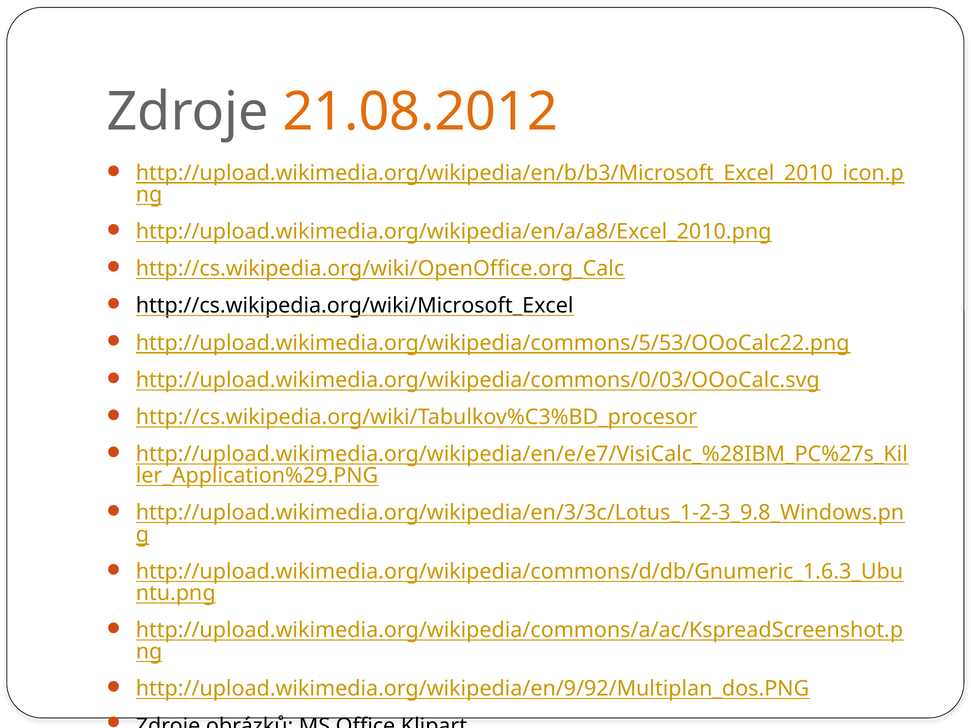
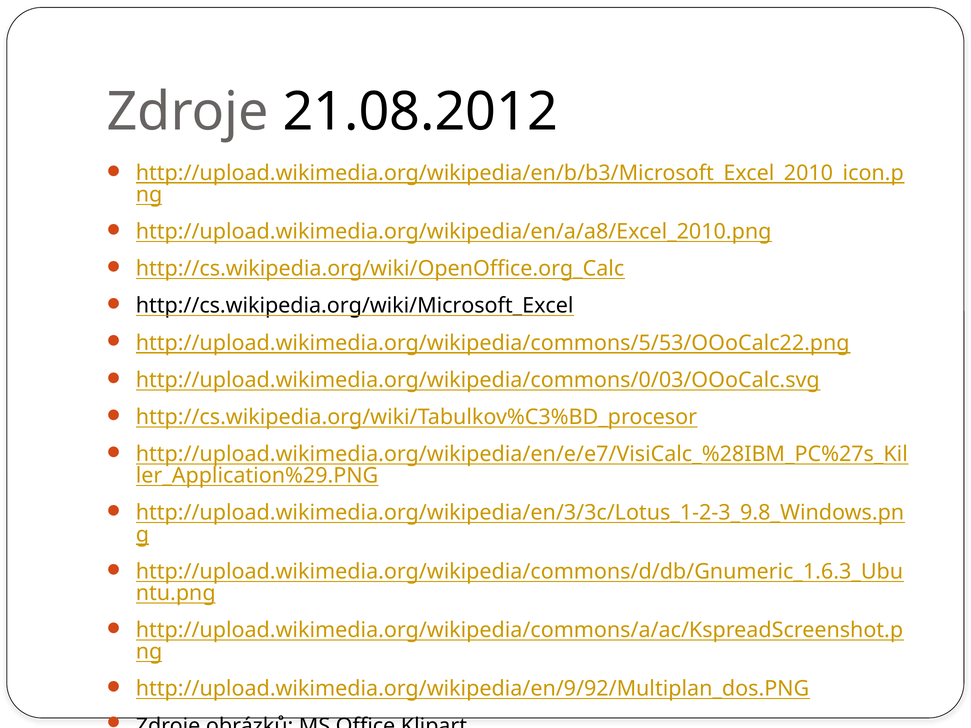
21.08.2012 colour: orange -> black
